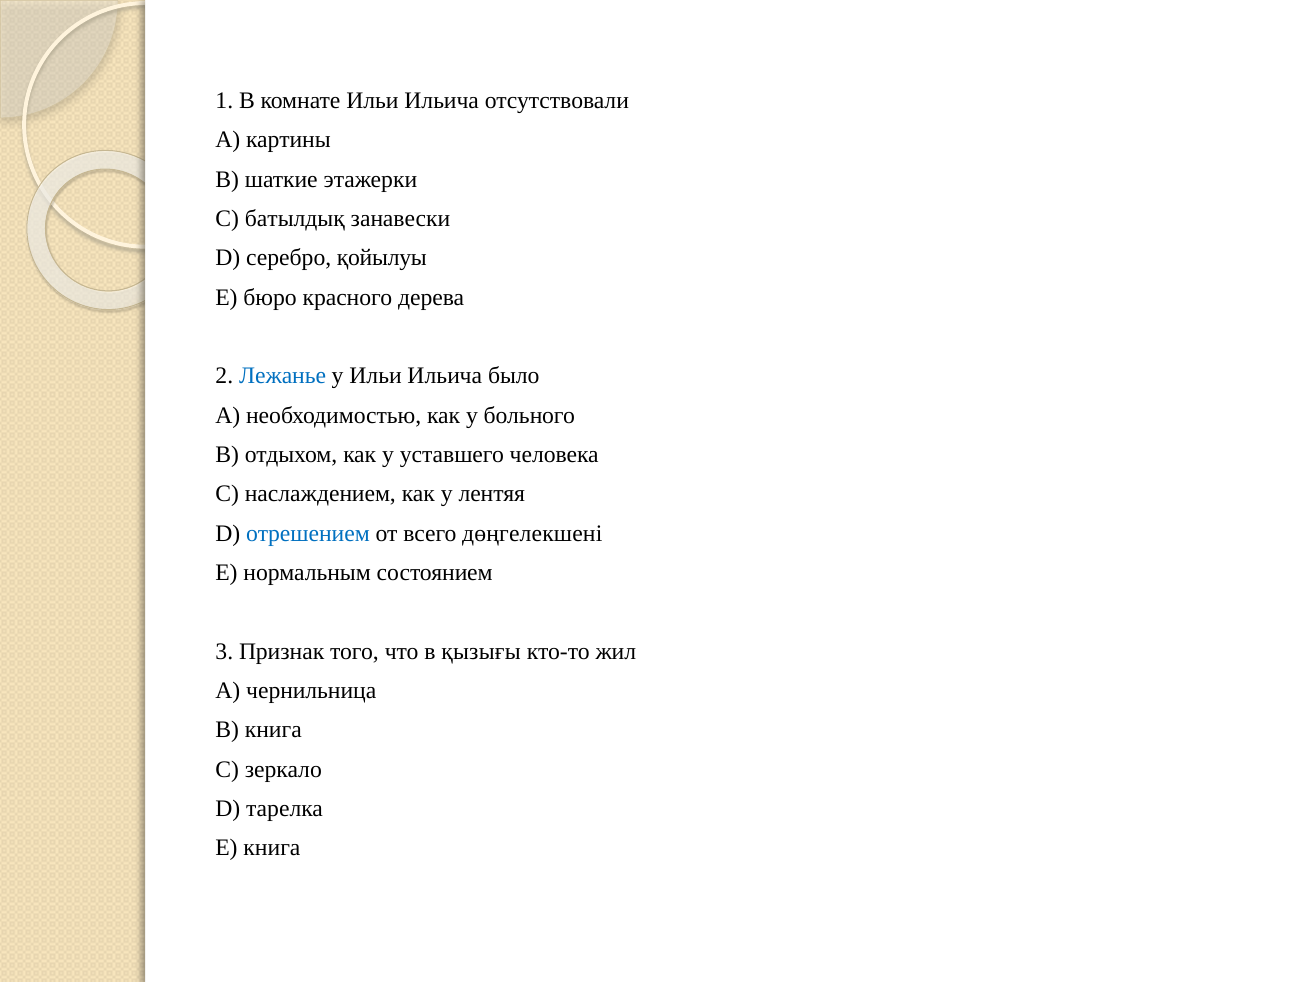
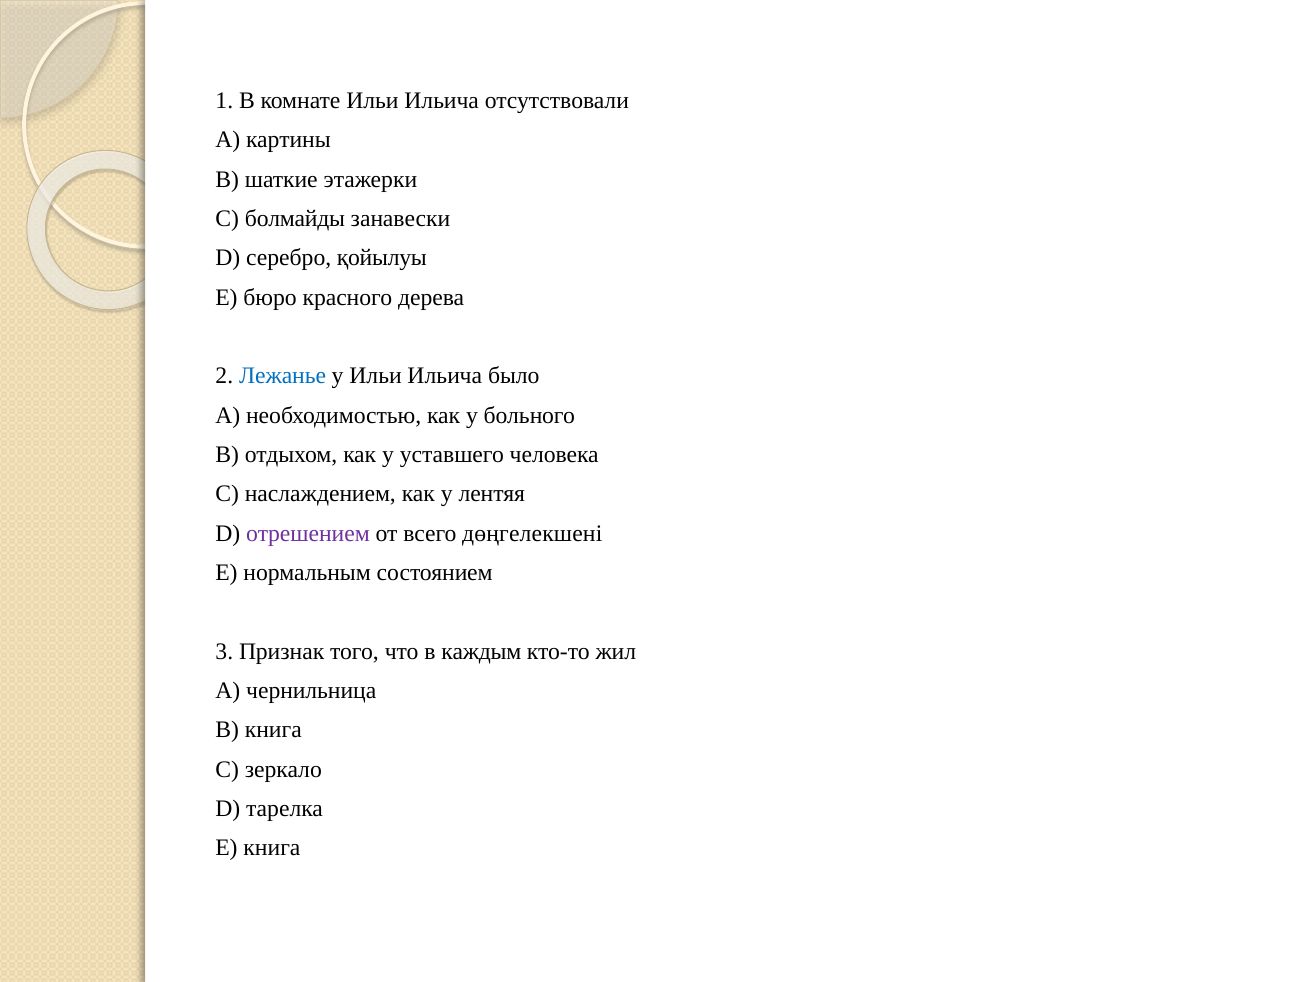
батылдық: батылдық -> болмайды
отрешением colour: blue -> purple
қызығы: қызығы -> каждым
